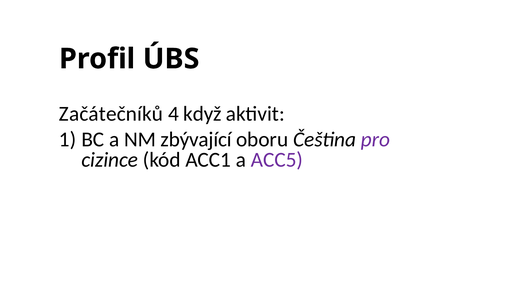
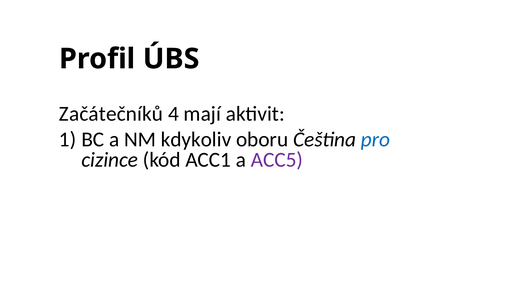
když: když -> mají
zbývající: zbývající -> kdykoliv
pro at (375, 140) colour: purple -> blue
